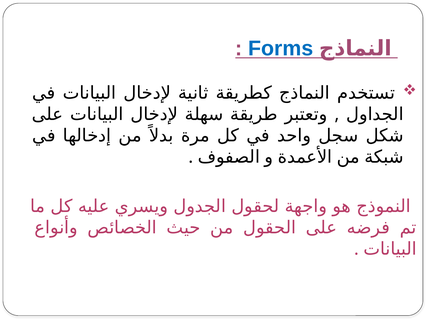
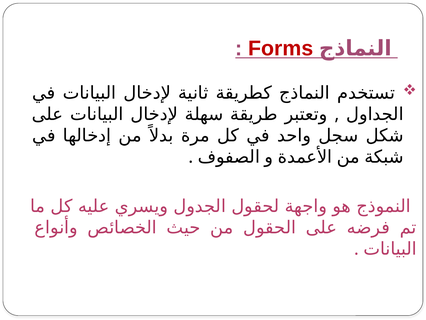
Forms colour: blue -> red
